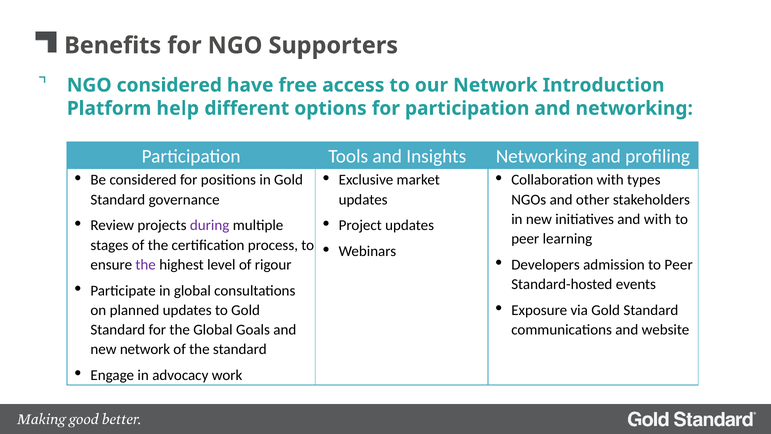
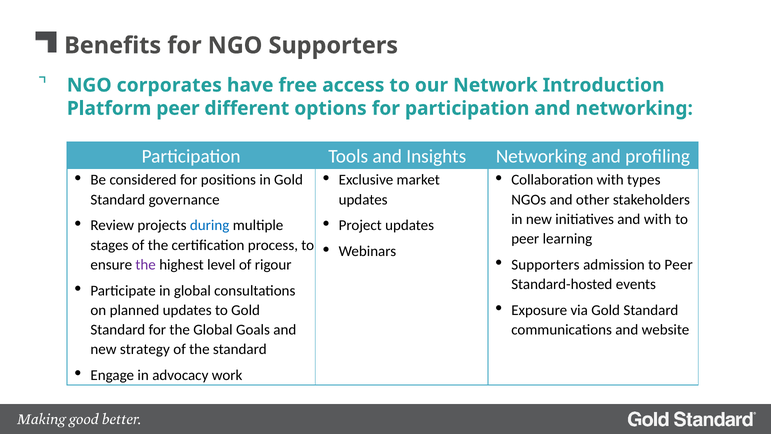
NGO considered: considered -> corporates
Platform help: help -> peer
during colour: purple -> blue
Developers at (546, 264): Developers -> Supporters
new network: network -> strategy
